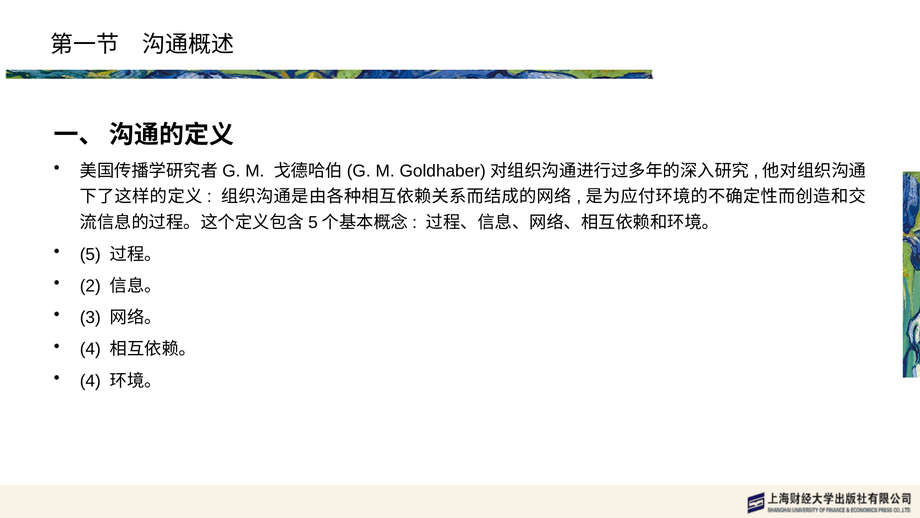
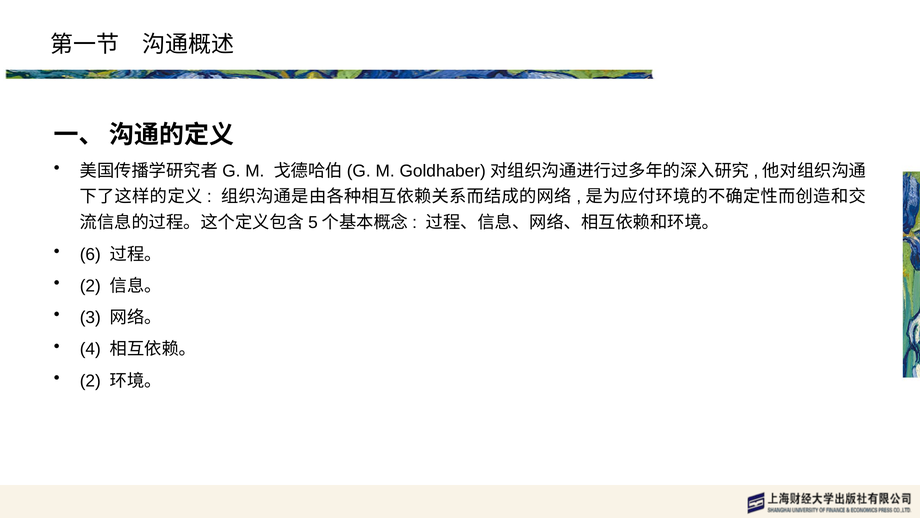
5: 5 -> 6
4 at (90, 381): 4 -> 2
